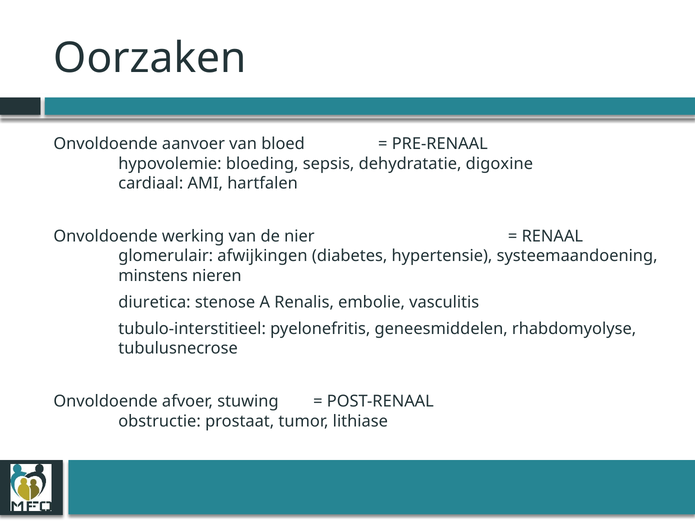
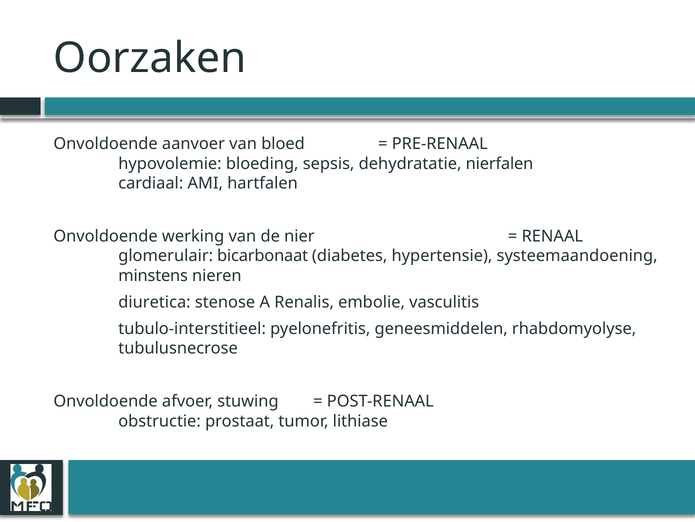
digoxine: digoxine -> nierfalen
afwijkingen: afwijkingen -> bicarbonaat
